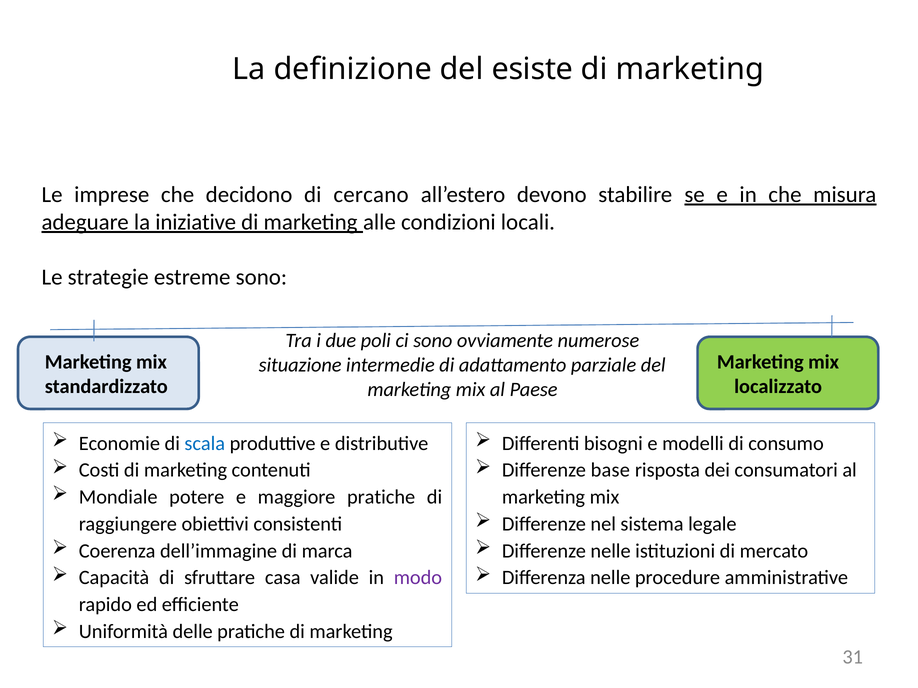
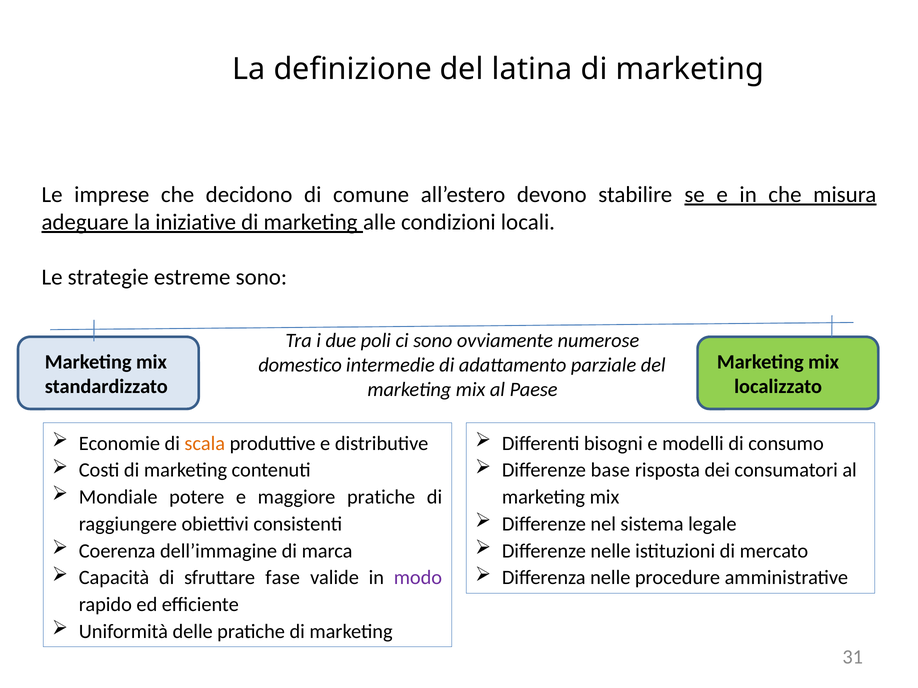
esiste: esiste -> latina
cercano: cercano -> comune
situazione: situazione -> domestico
scala colour: blue -> orange
casa: casa -> fase
